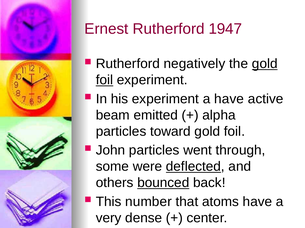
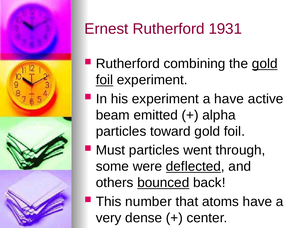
1947: 1947 -> 1931
negatively: negatively -> combining
John: John -> Must
